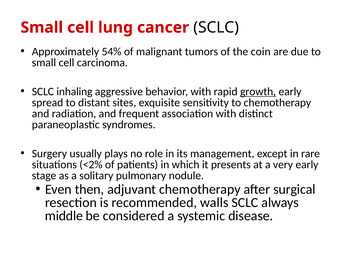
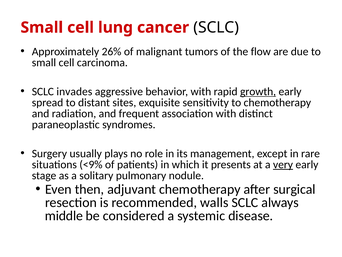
54%: 54% -> 26%
coin: coin -> flow
inhaling: inhaling -> invades
<2%: <2% -> <9%
very underline: none -> present
